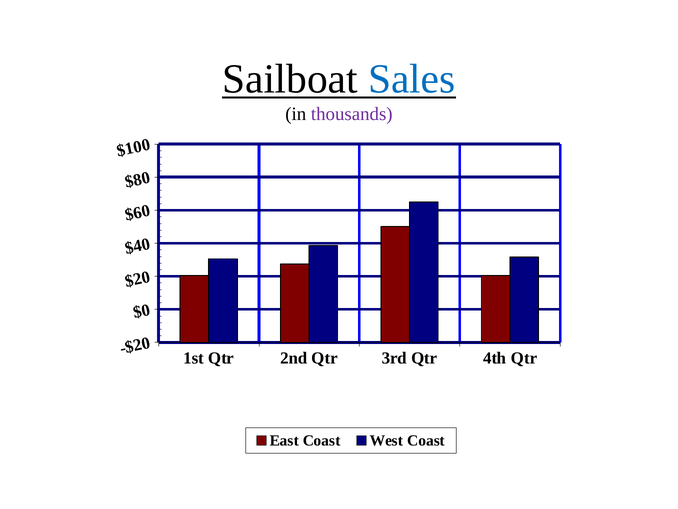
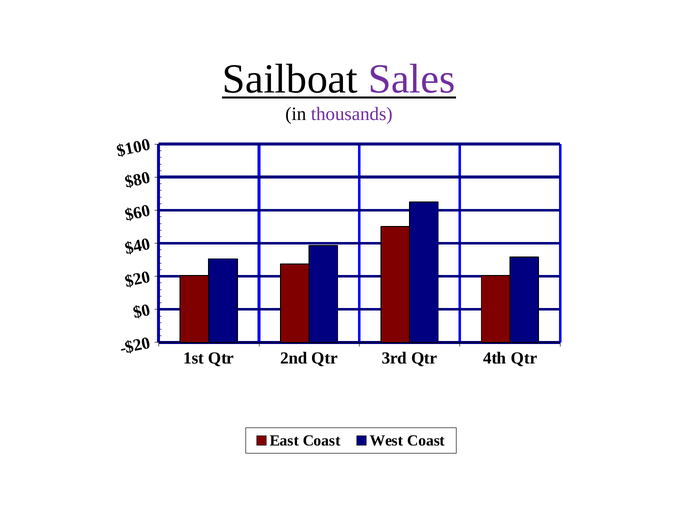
Sales colour: blue -> purple
